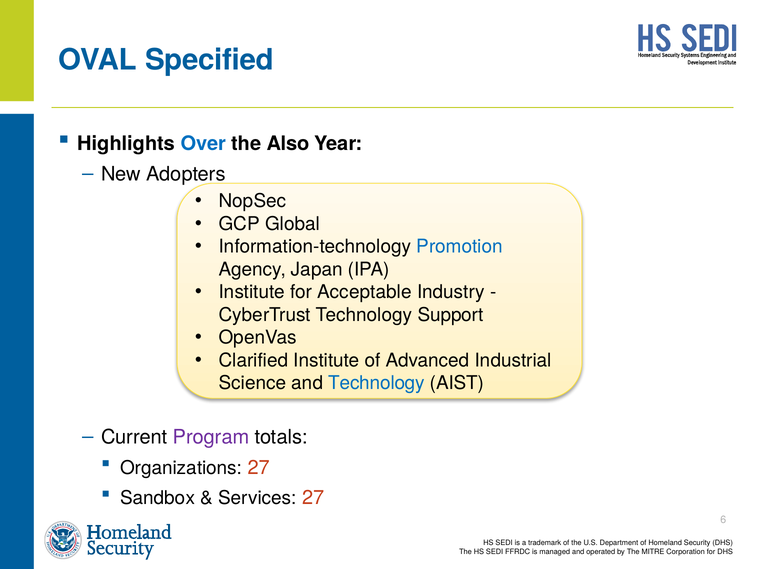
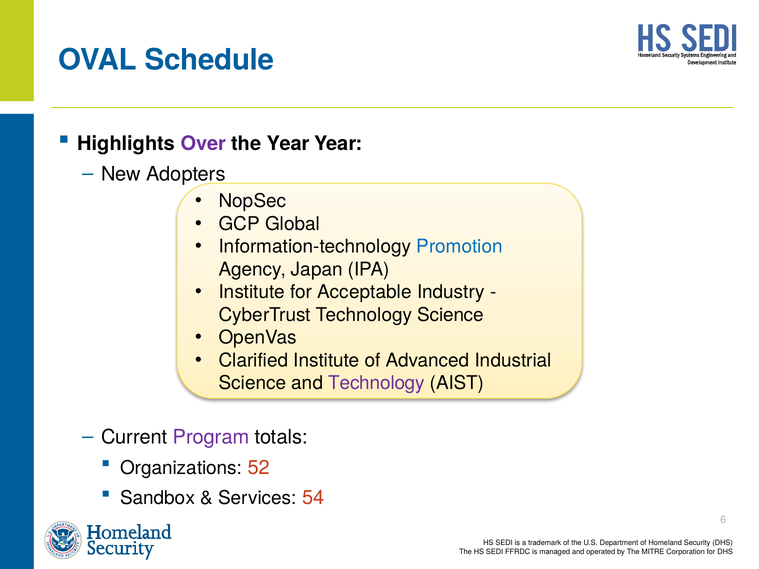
Specified: Specified -> Schedule
Over colour: blue -> purple
the Also: Also -> Year
Technology Support: Support -> Science
Technology at (377, 383) colour: blue -> purple
Organizations 27: 27 -> 52
Services 27: 27 -> 54
